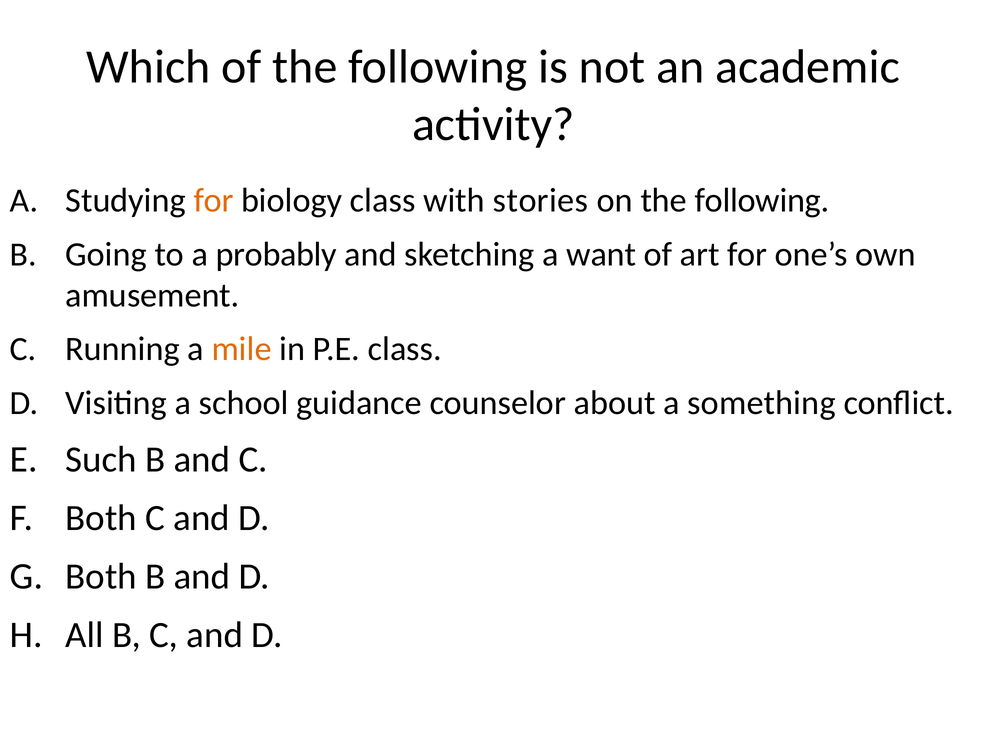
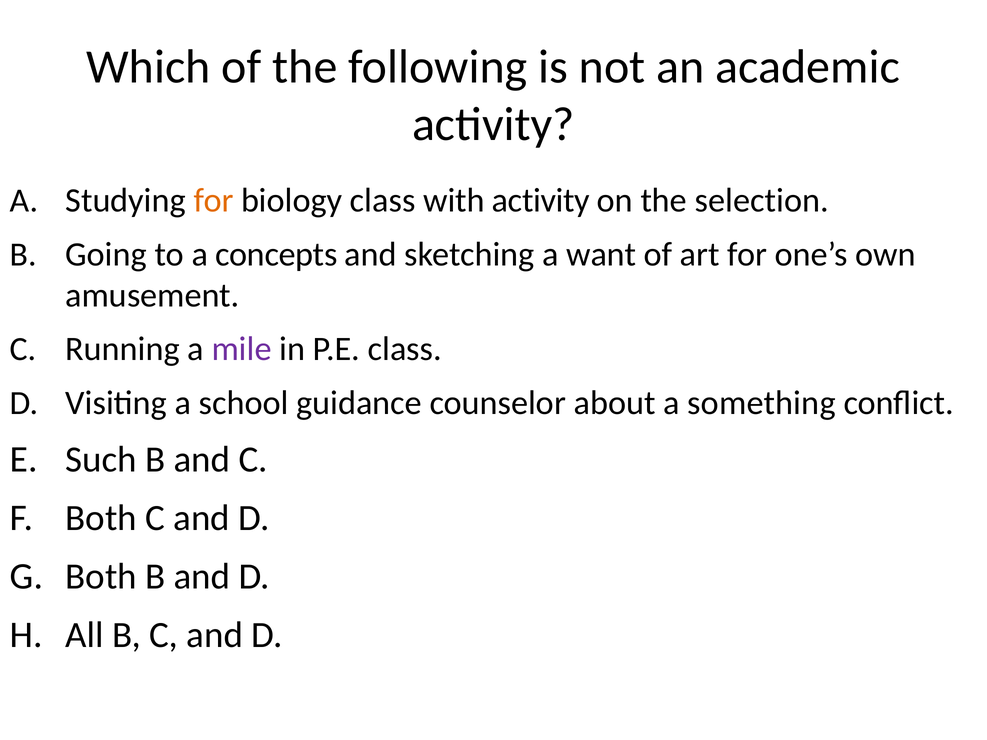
with stories: stories -> activity
on the following: following -> selection
probably: probably -> concepts
mile colour: orange -> purple
